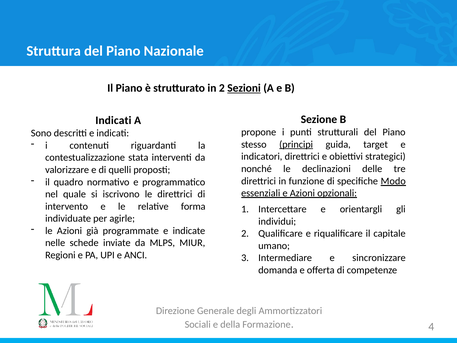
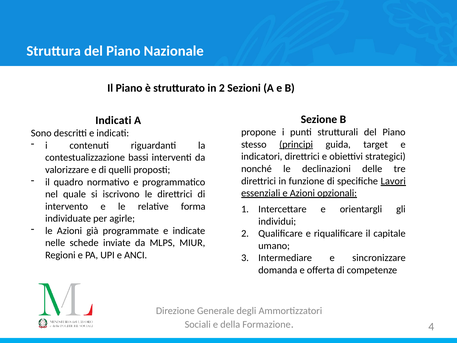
Sezioni underline: present -> none
stata: stata -> bassi
Modo: Modo -> Lavori
